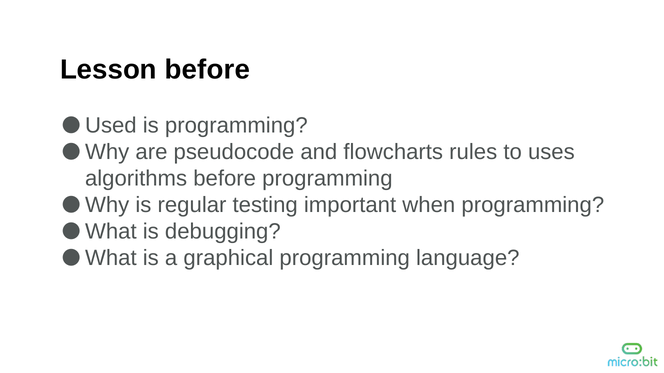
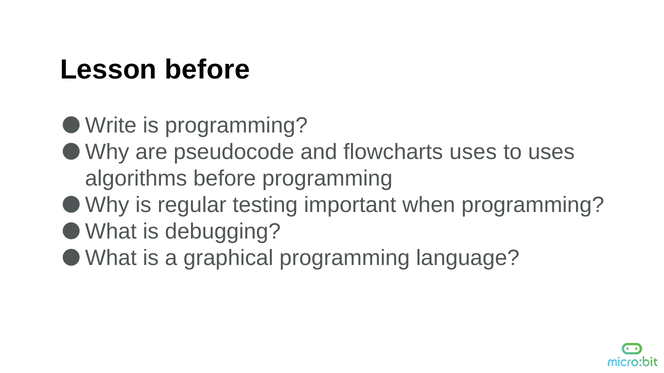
Used: Used -> Write
flowcharts rules: rules -> uses
